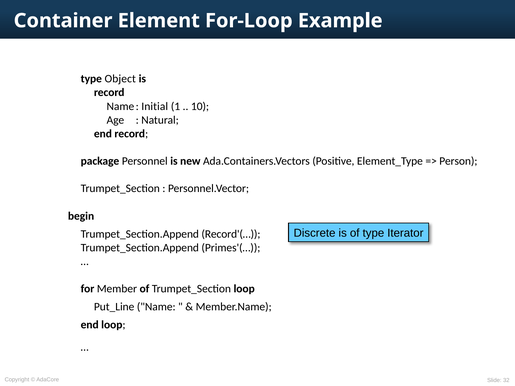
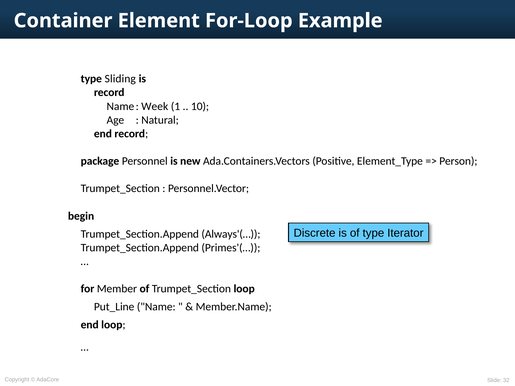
Object: Object -> Sliding
Initial: Initial -> Week
Record'(…: Record'(… -> Always'(…
